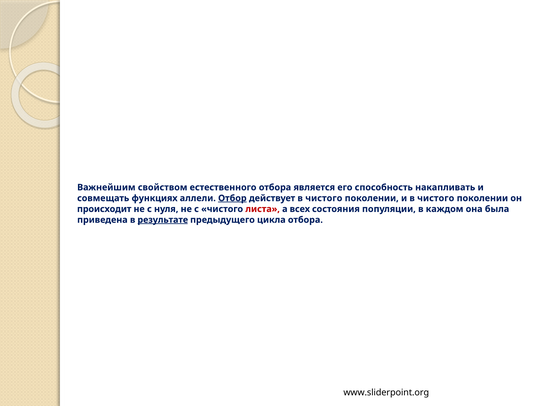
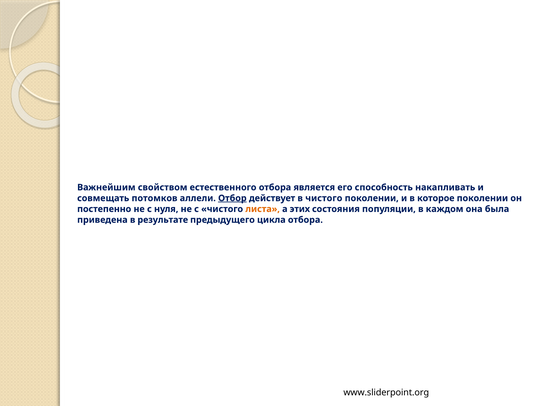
функциях: функциях -> потомков
и в чистого: чистого -> которое
происходит: происходит -> постепенно
листа colour: red -> orange
всех: всех -> этих
результате underline: present -> none
